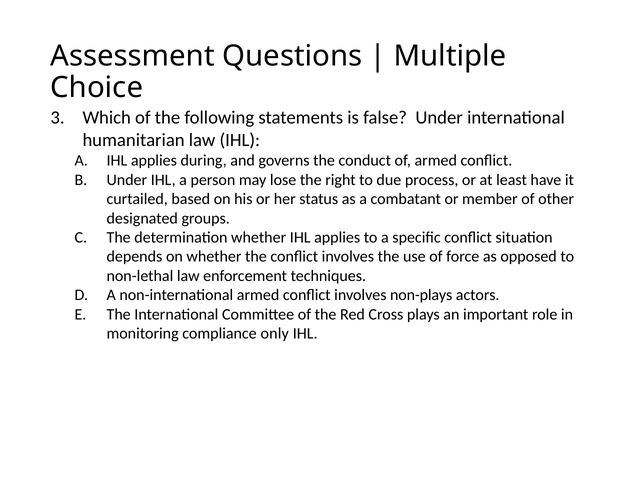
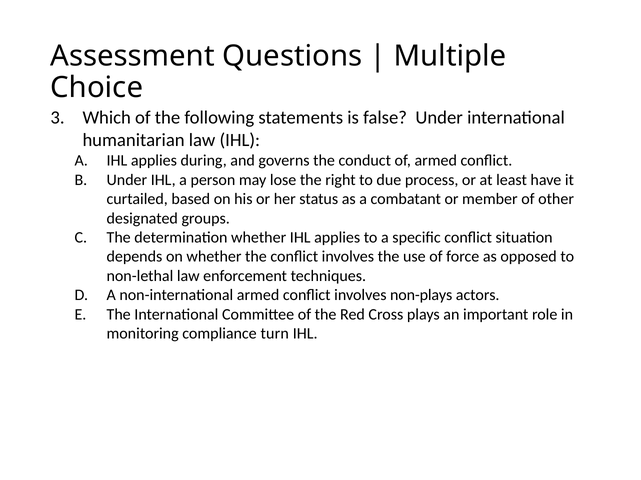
only: only -> turn
